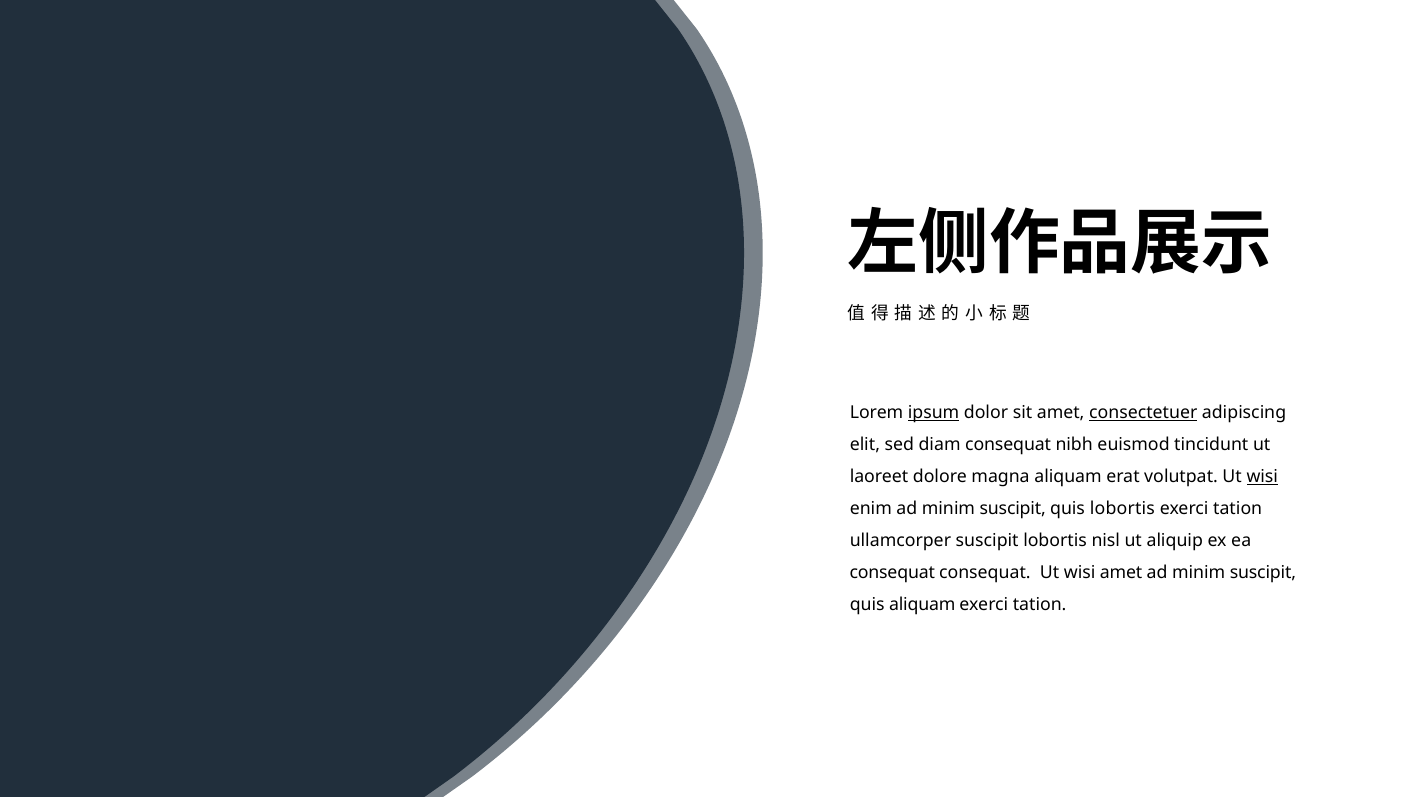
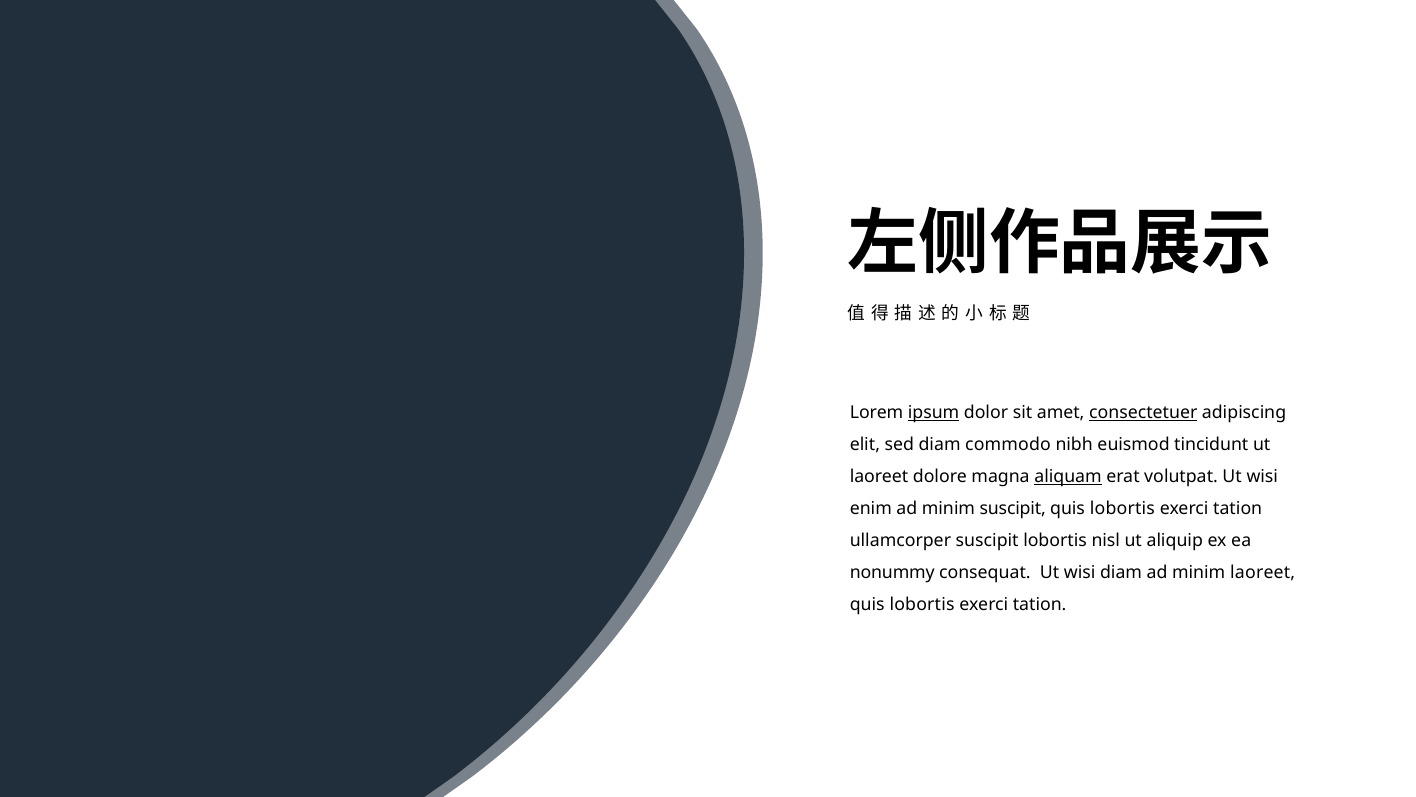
diam consequat: consequat -> commodo
aliquam at (1068, 477) underline: none -> present
wisi at (1262, 477) underline: present -> none
consequat at (892, 573): consequat -> nonummy
wisi amet: amet -> diam
suscipit at (1263, 573): suscipit -> laoreet
aliquam at (922, 604): aliquam -> lobortis
